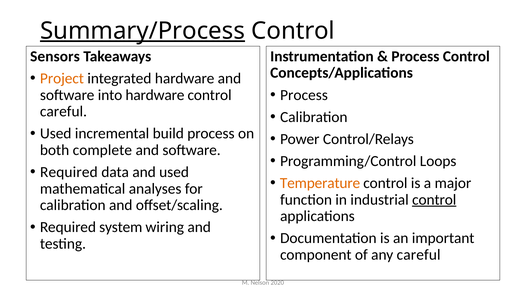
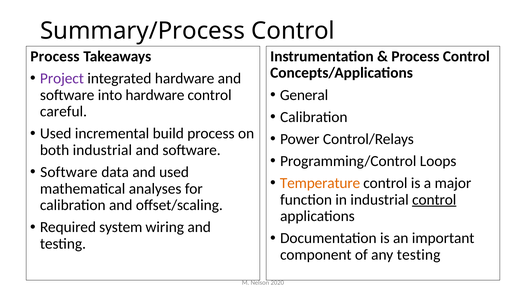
Summary/Process underline: present -> none
Sensors at (55, 56): Sensors -> Process
Project colour: orange -> purple
Process at (304, 95): Process -> General
both complete: complete -> industrial
Required at (69, 172): Required -> Software
any careful: careful -> testing
